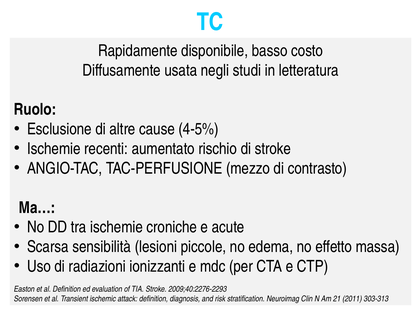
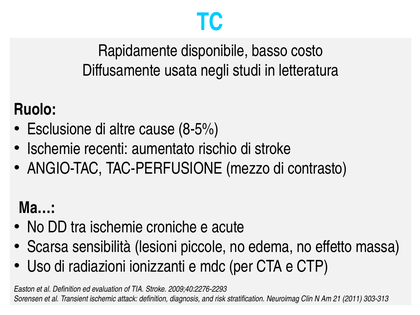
4-5%: 4-5% -> 8-5%
